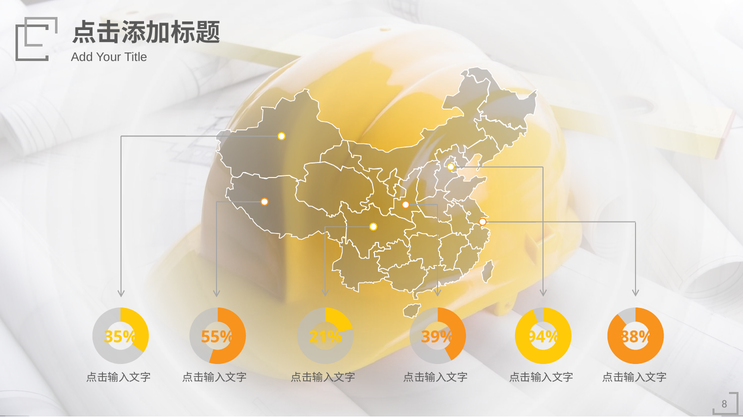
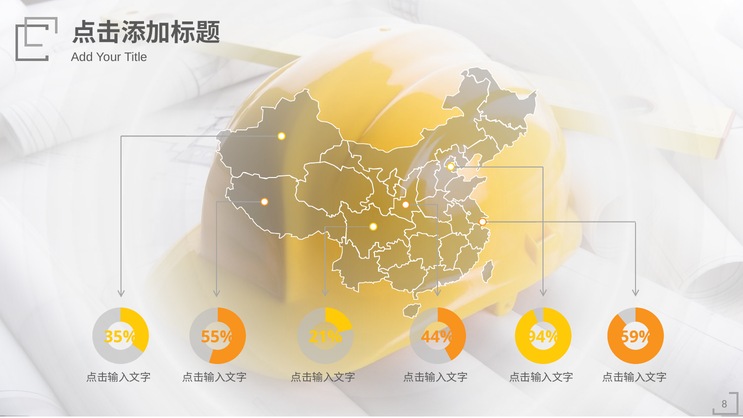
39%: 39% -> 44%
88%: 88% -> 59%
